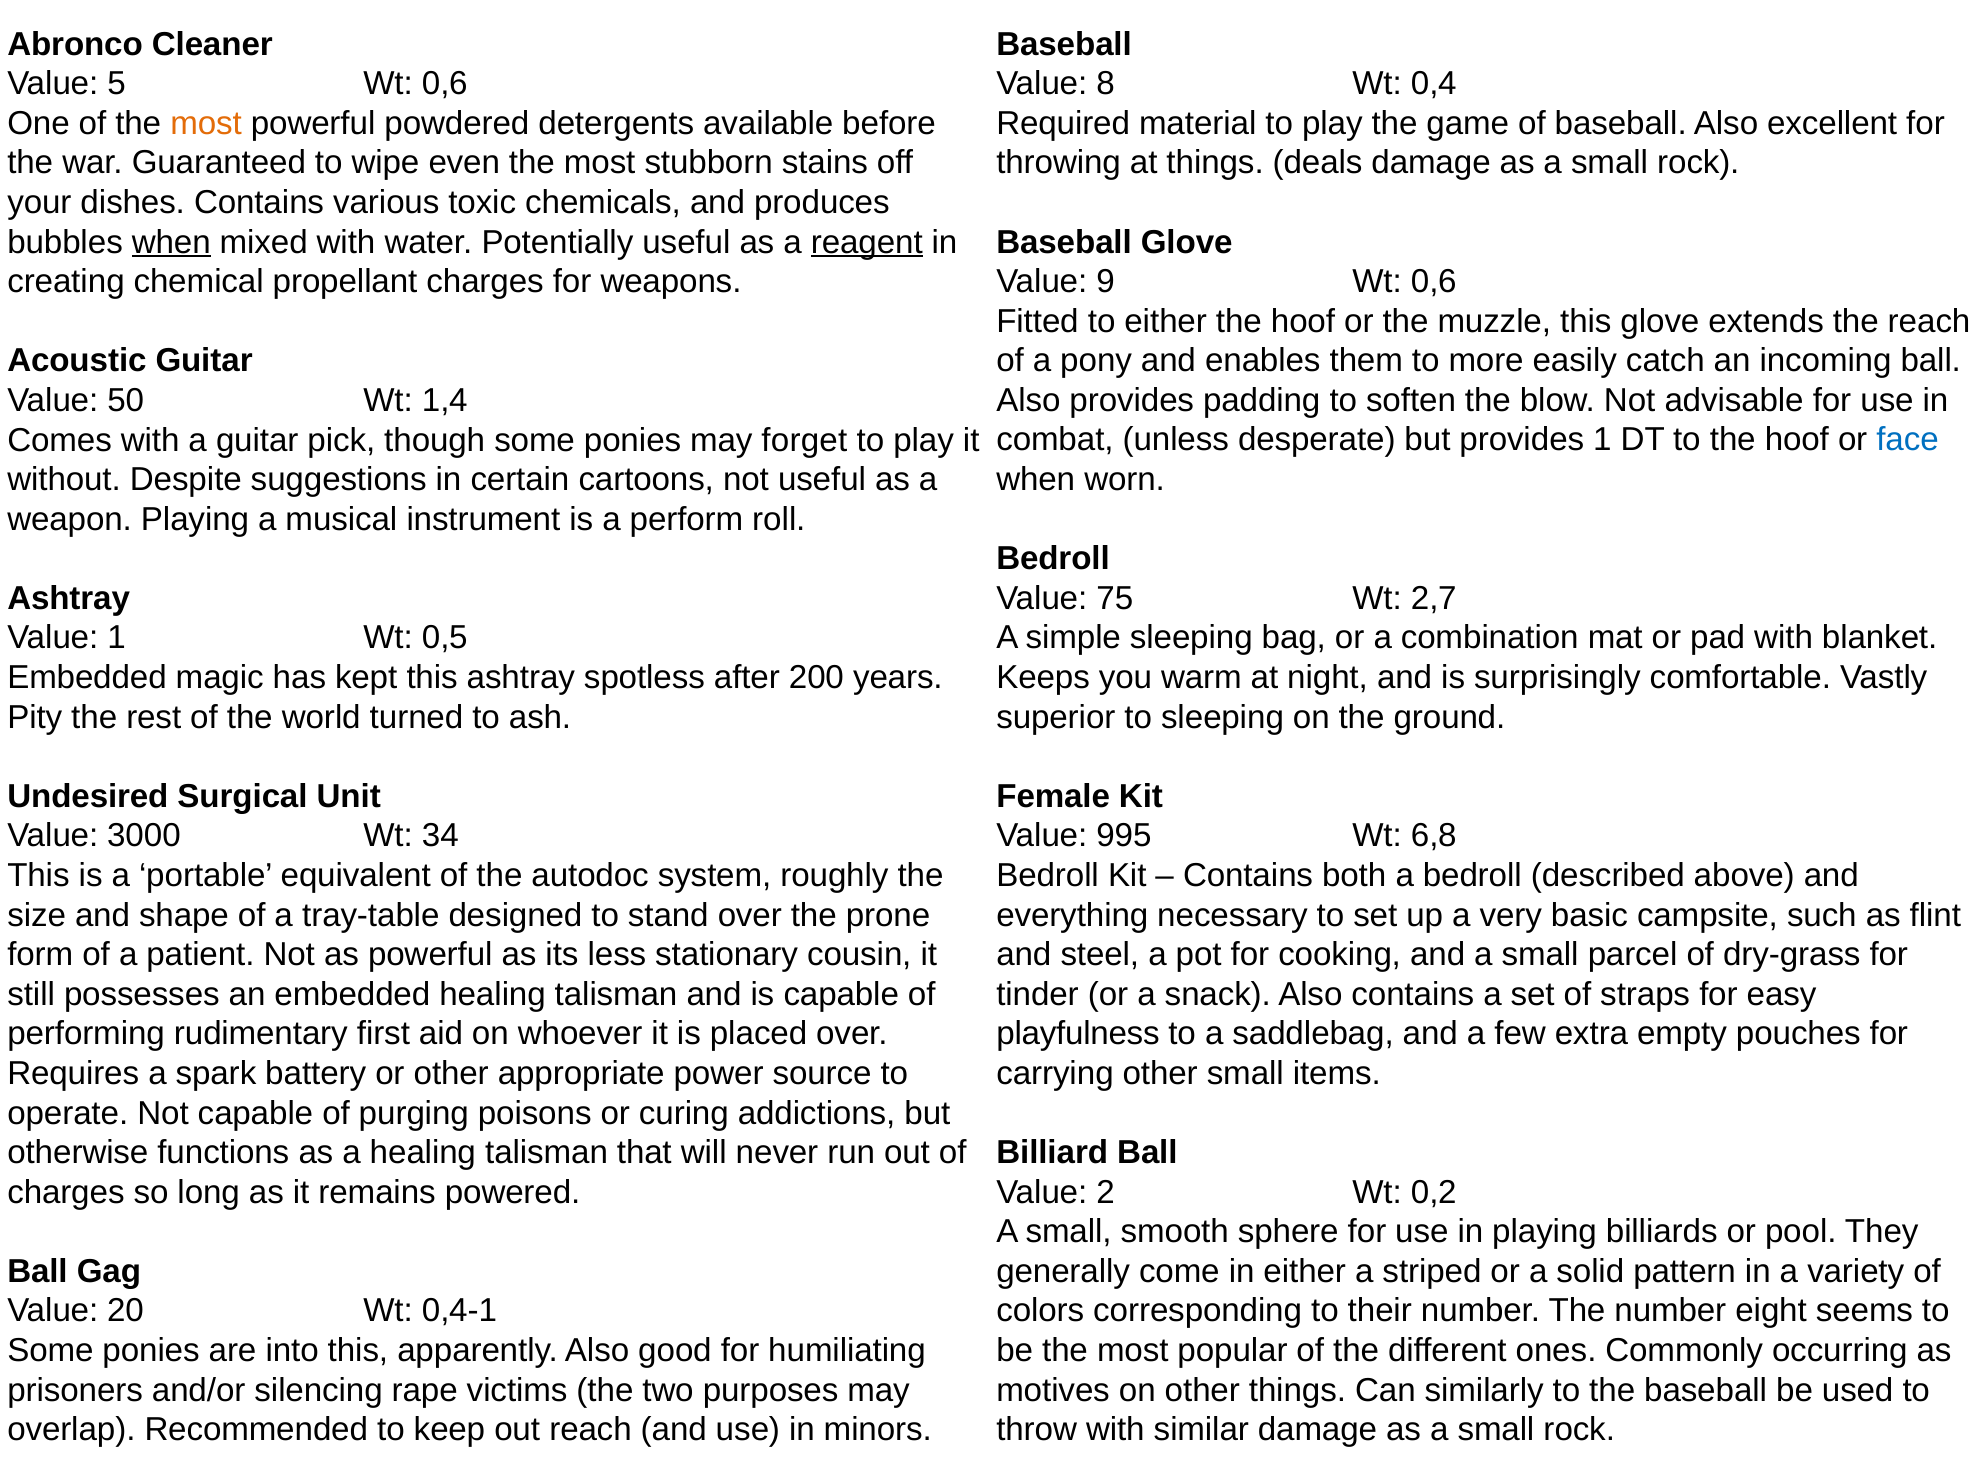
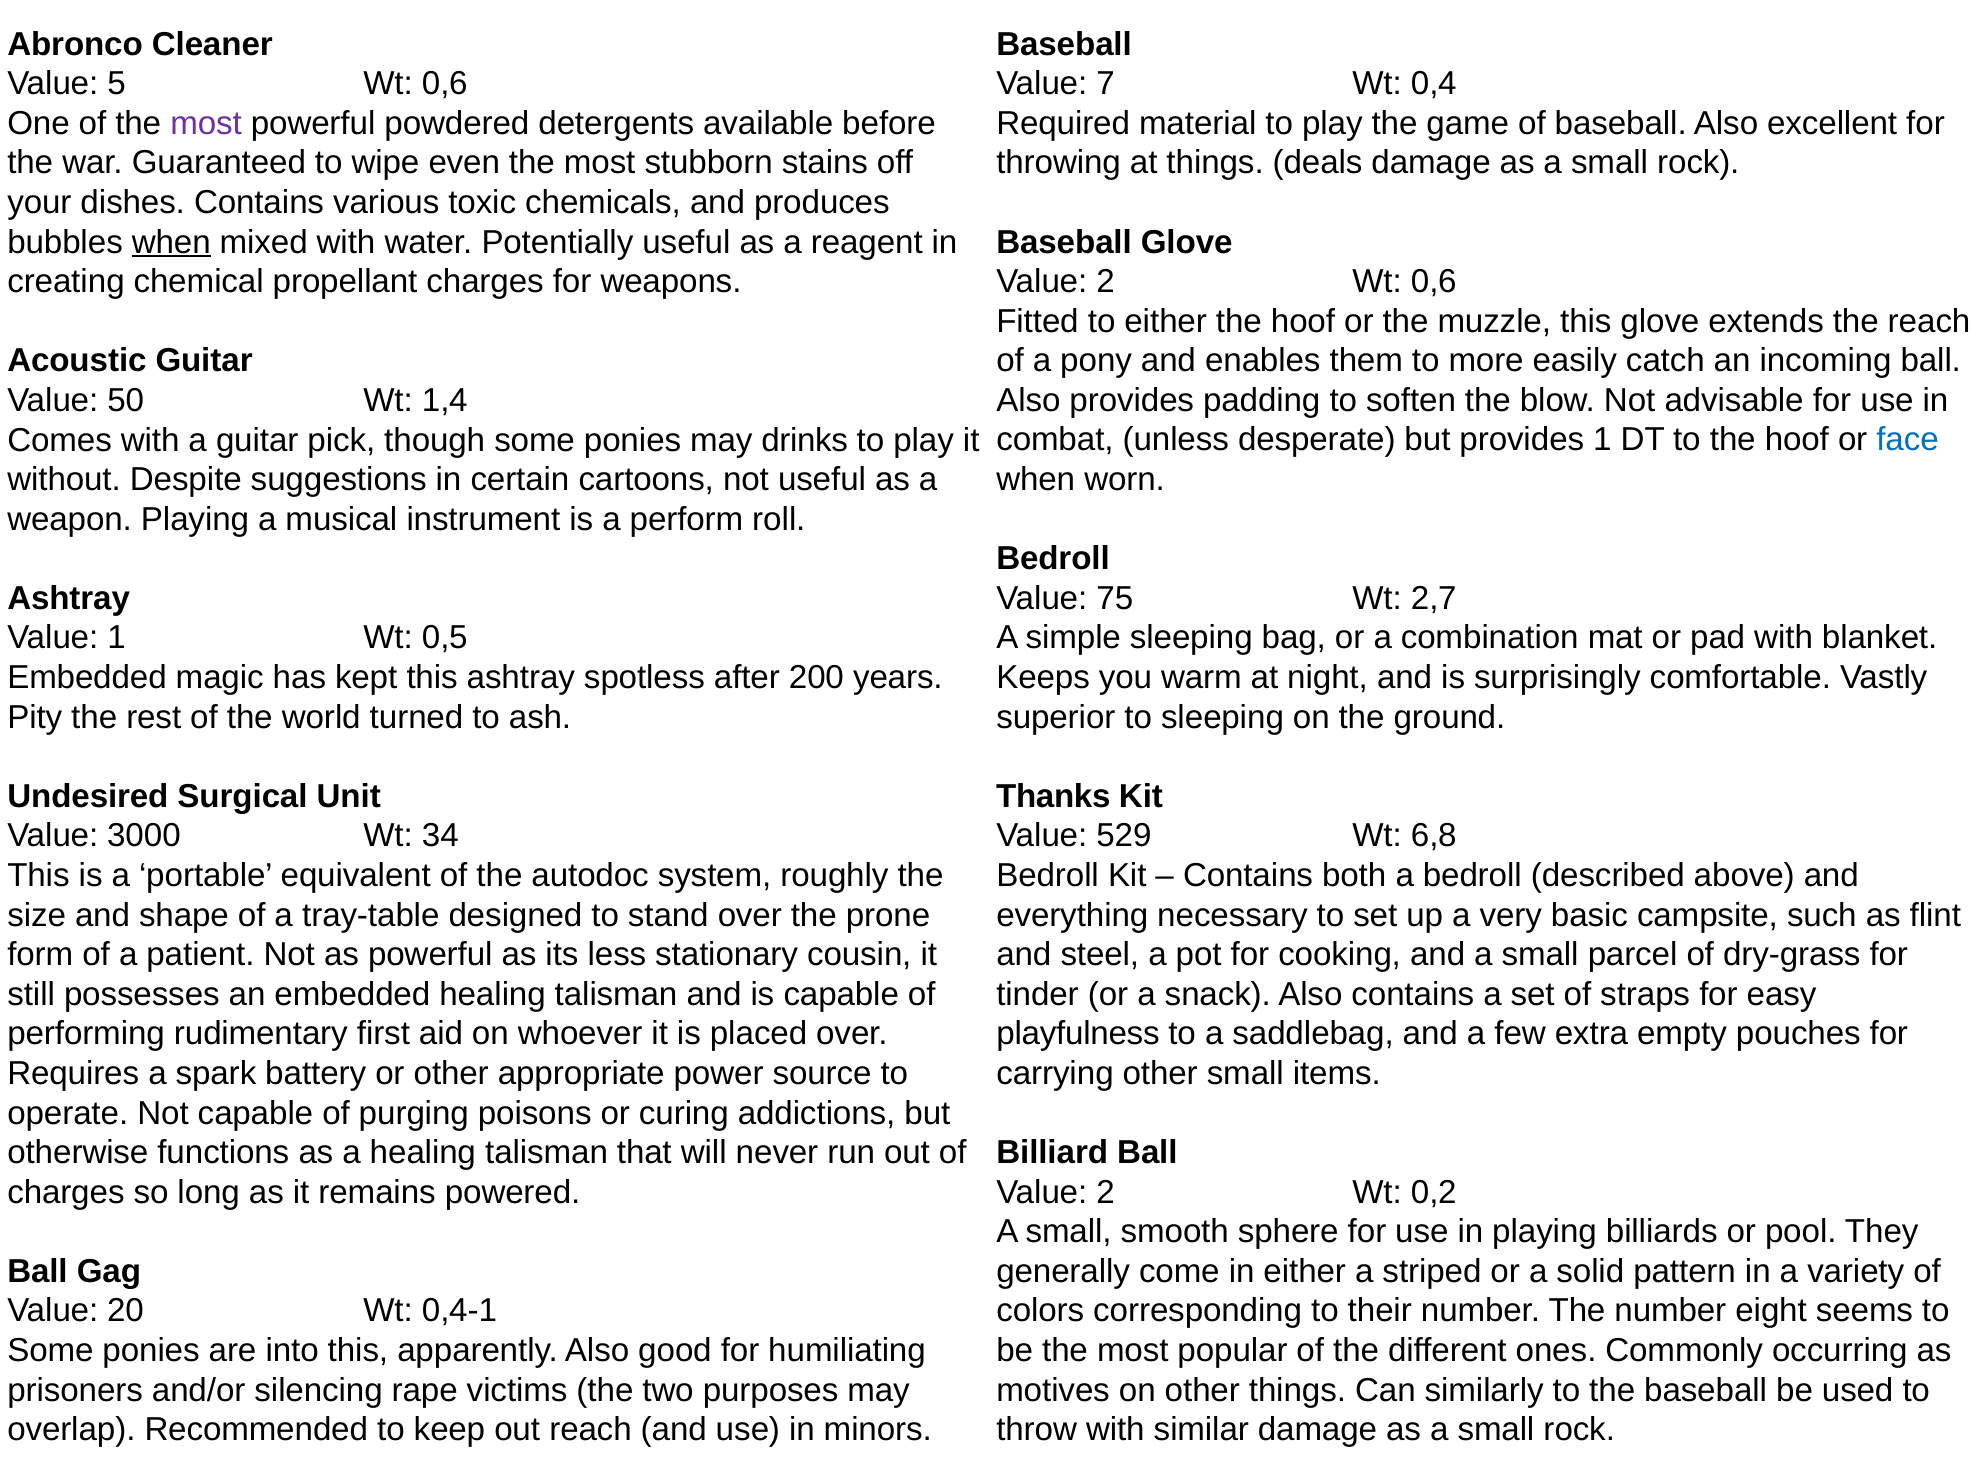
8: 8 -> 7
most at (206, 123) colour: orange -> purple
reagent underline: present -> none
9 at (1106, 282): 9 -> 2
forget: forget -> drinks
Female: Female -> Thanks
995: 995 -> 529
